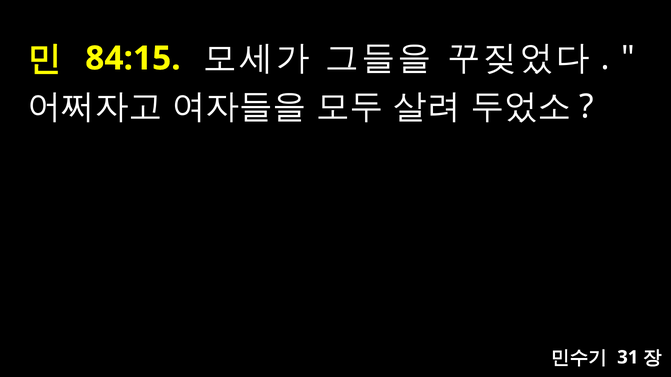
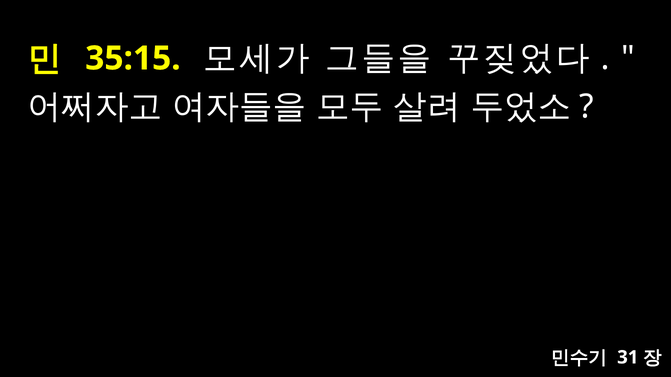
84:15: 84:15 -> 35:15
